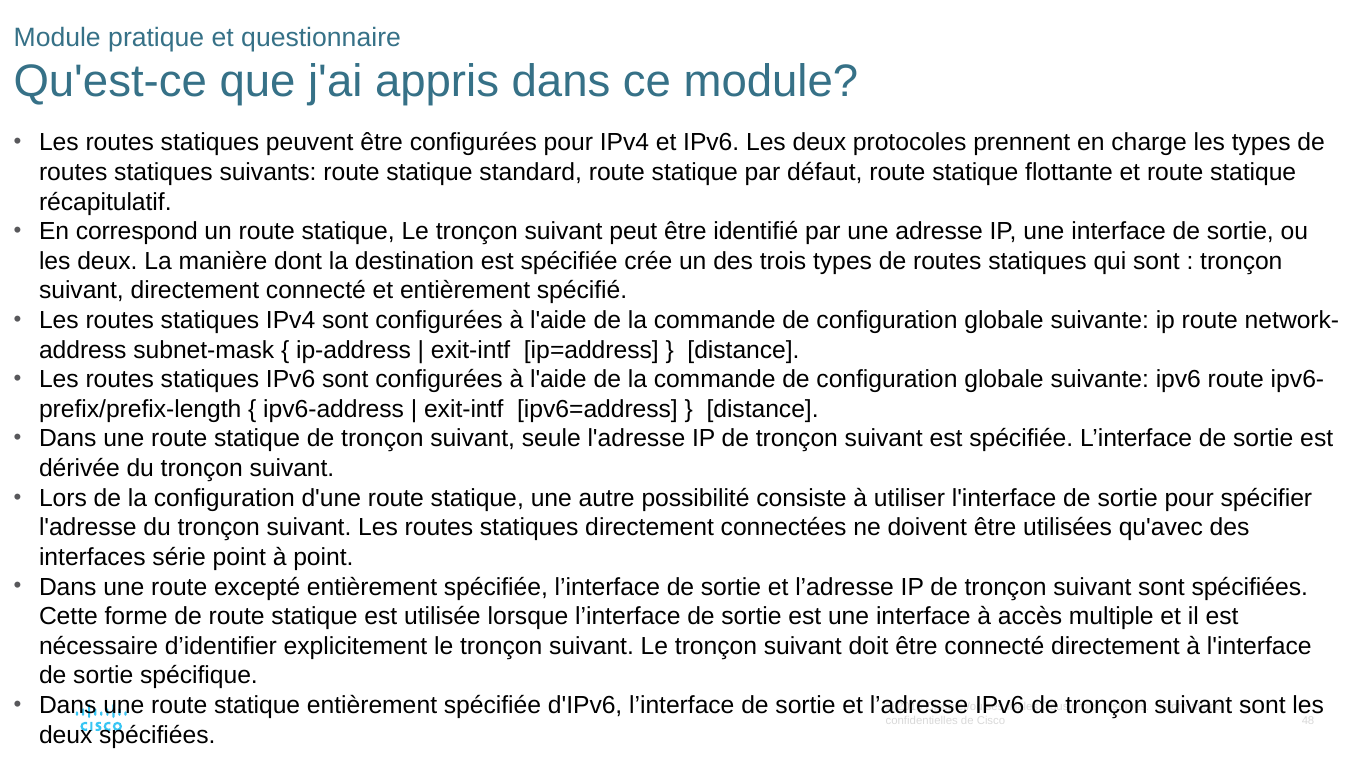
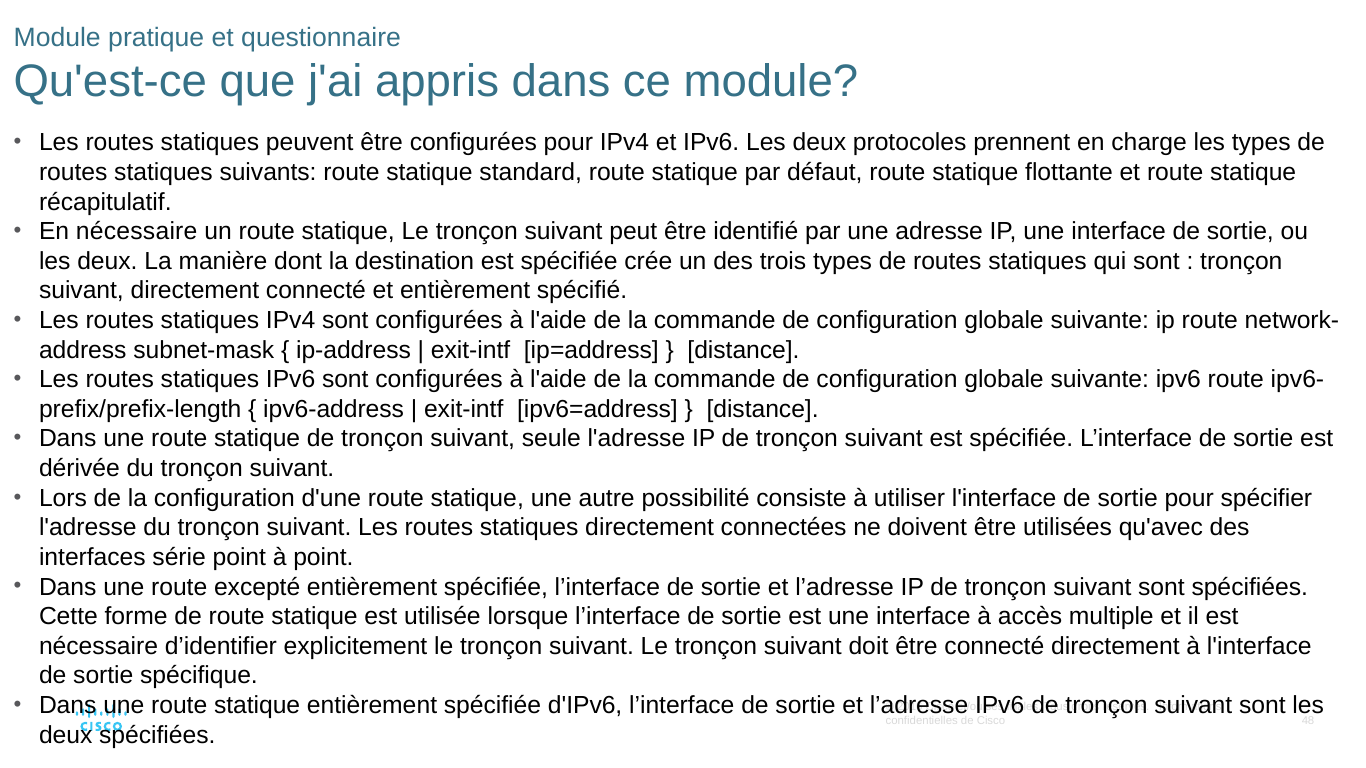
En correspond: correspond -> nécessaire
